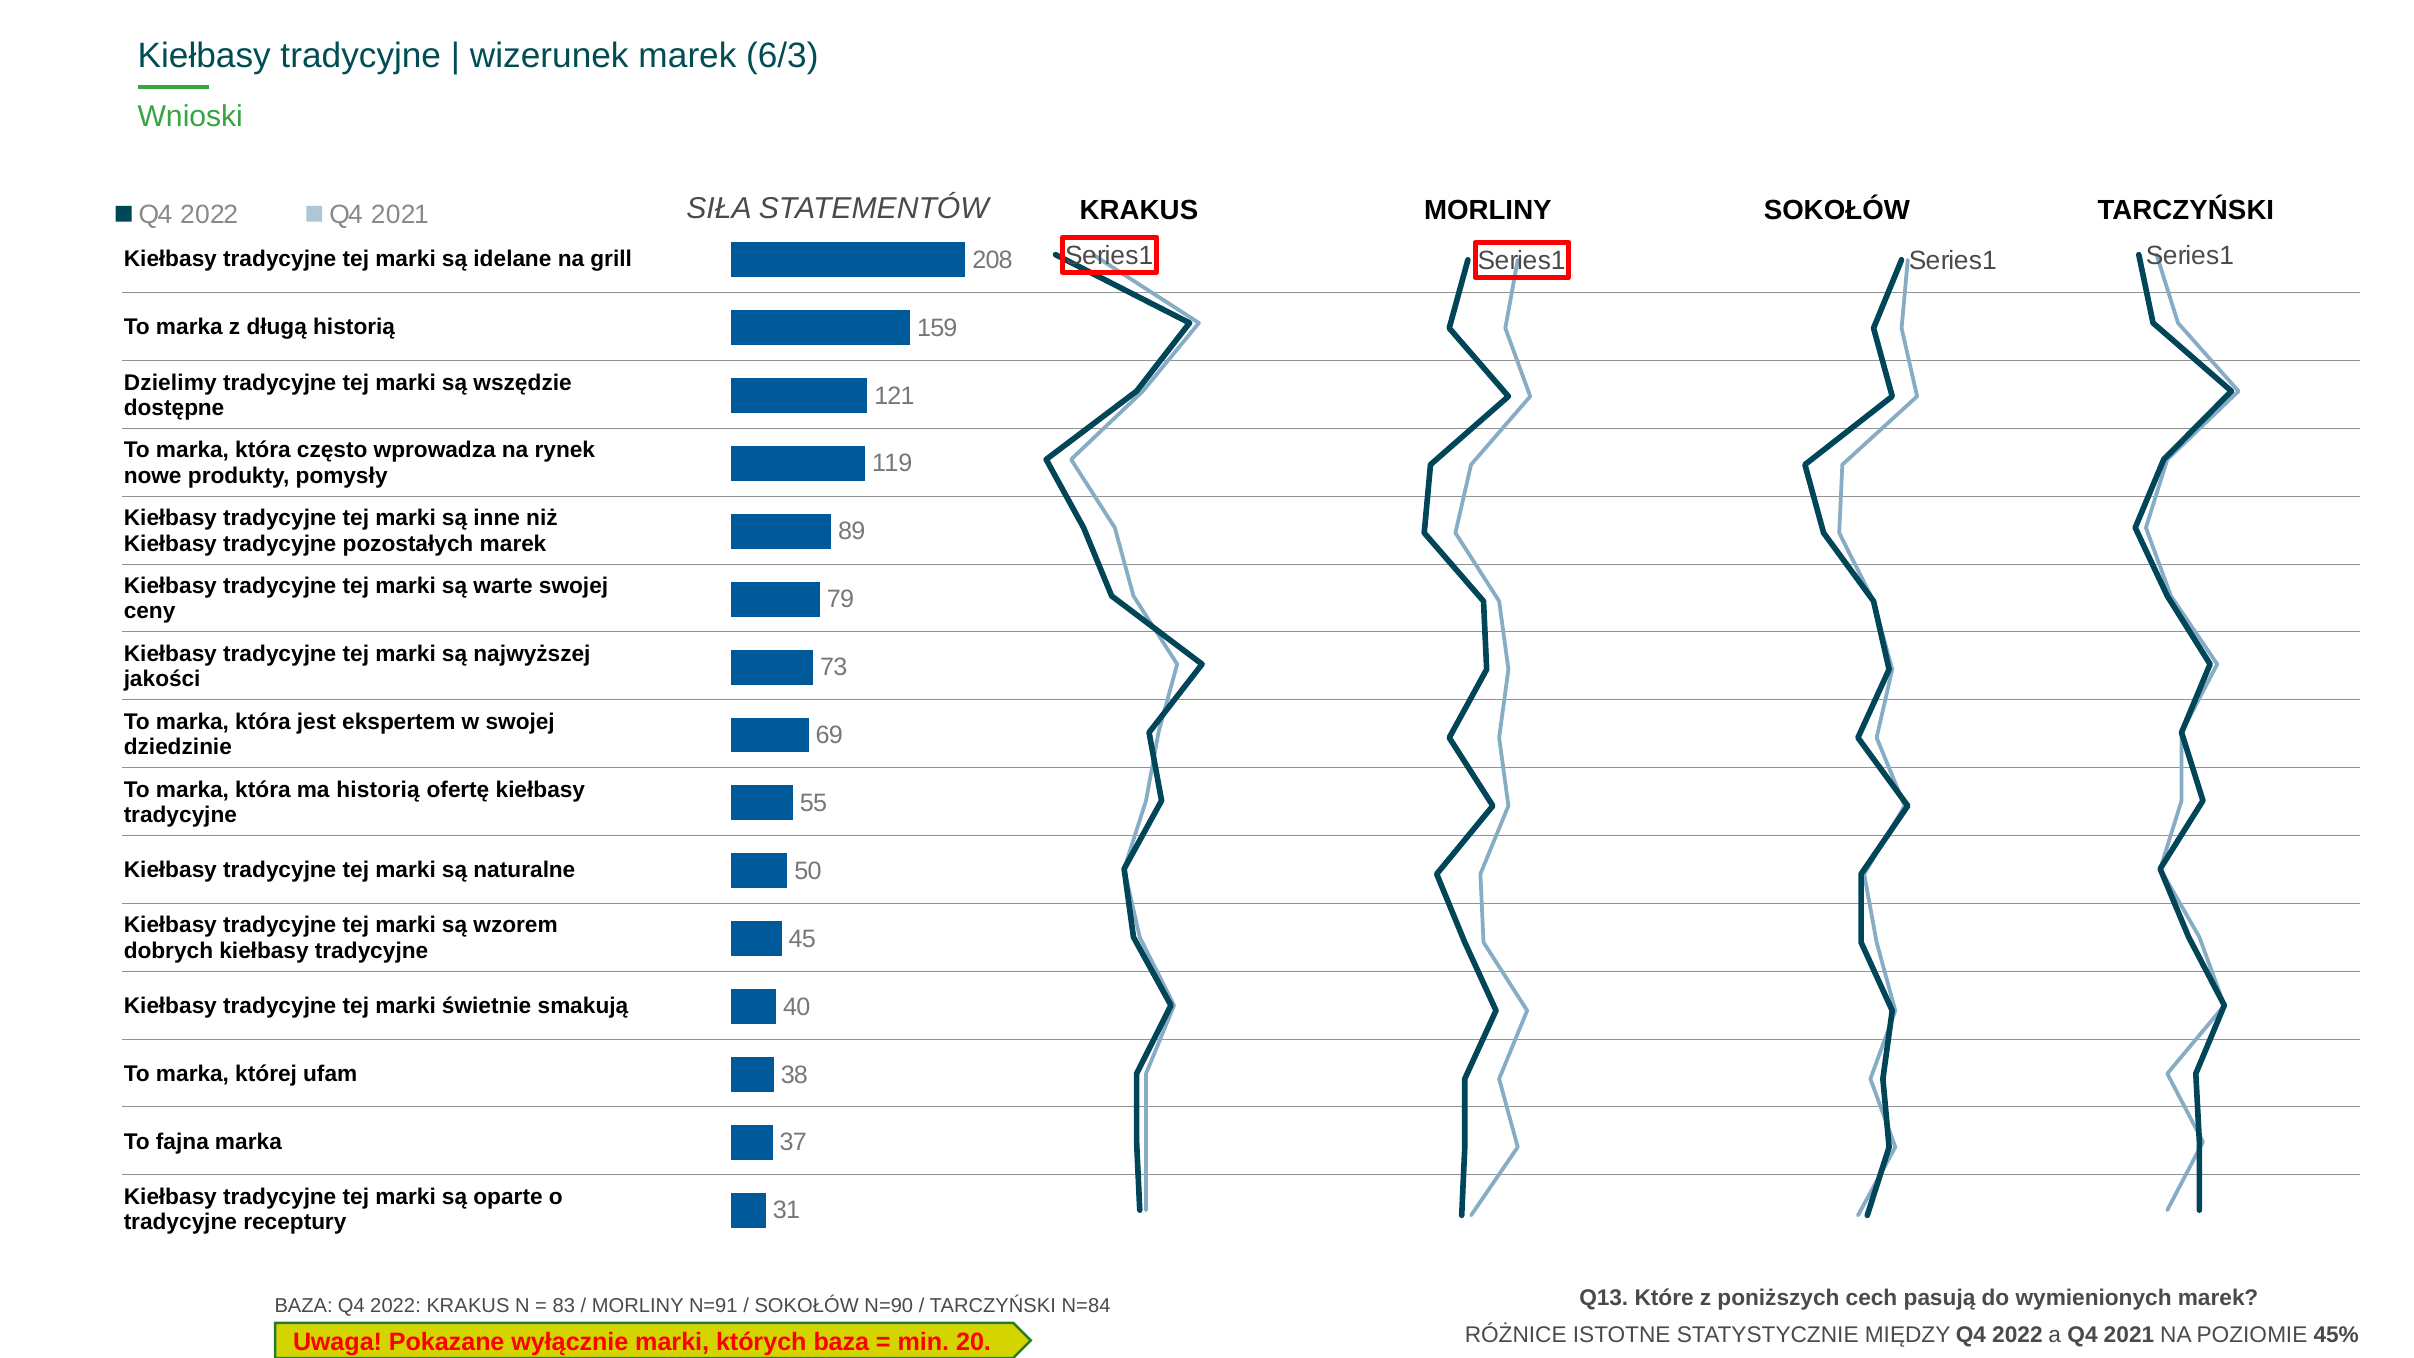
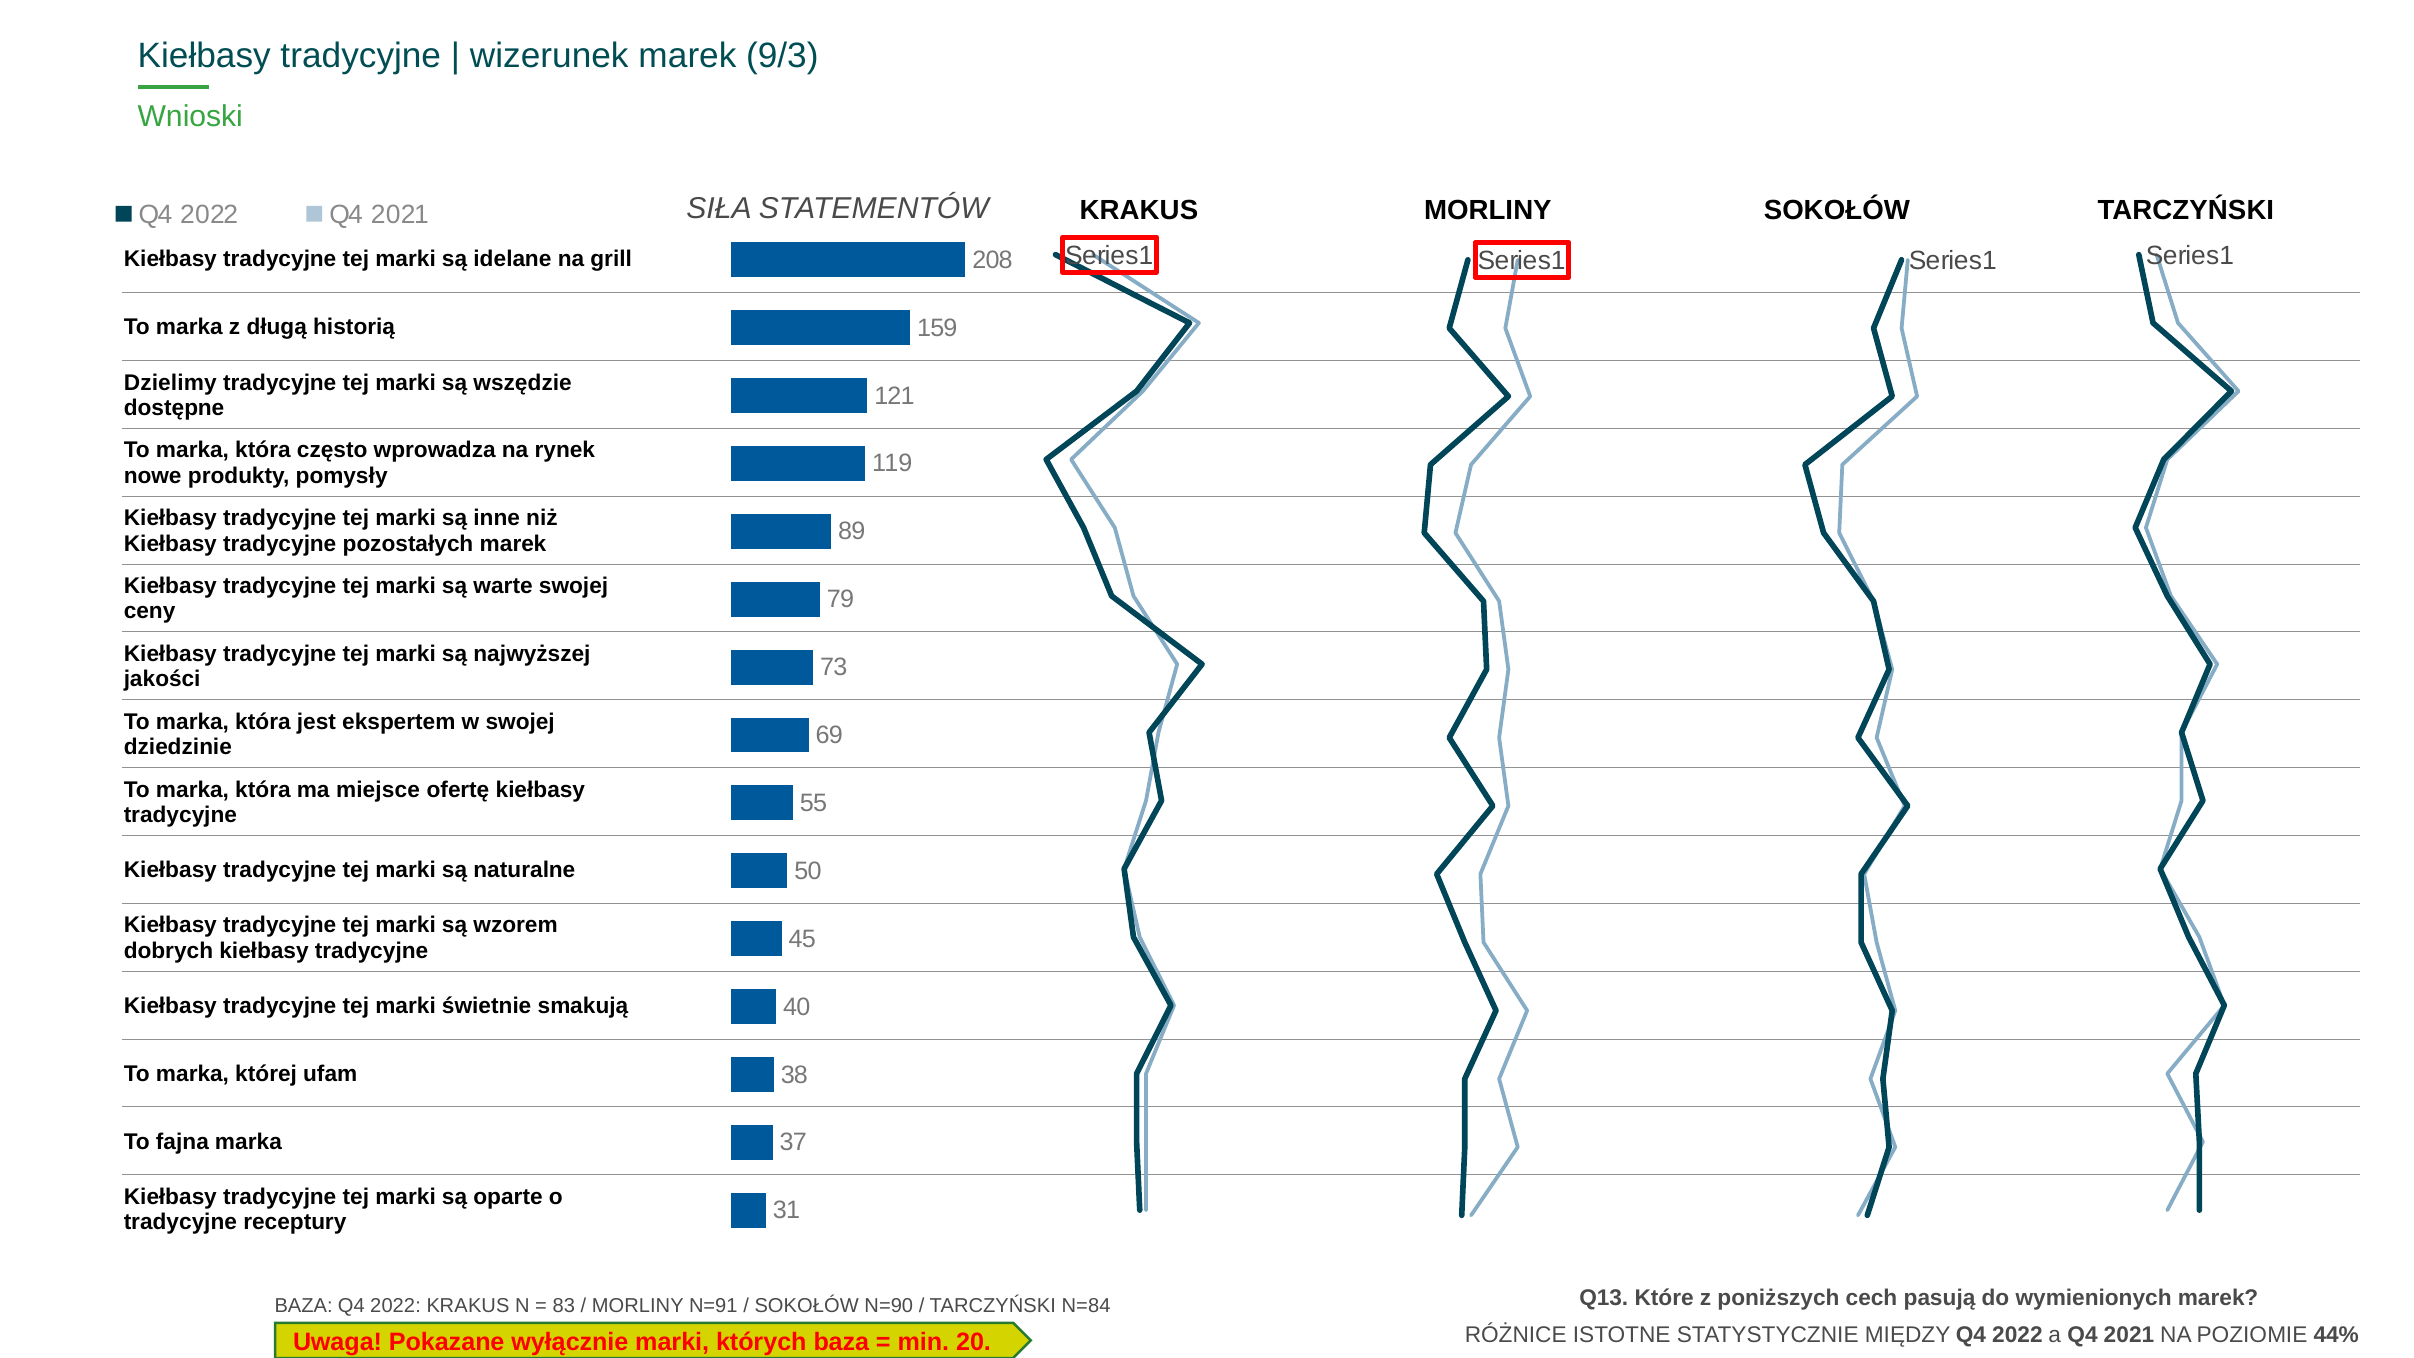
6/3: 6/3 -> 9/3
ma historią: historią -> miejsce
45%: 45% -> 44%
